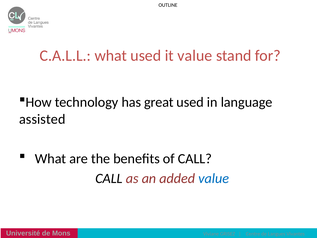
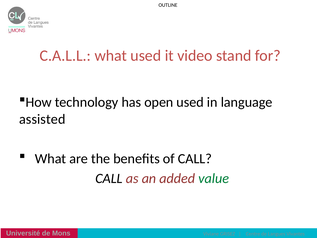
it value: value -> video
great: great -> open
value at (214, 178) colour: blue -> green
